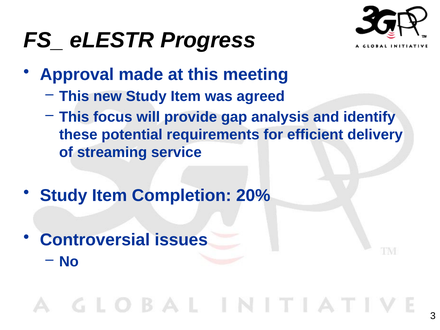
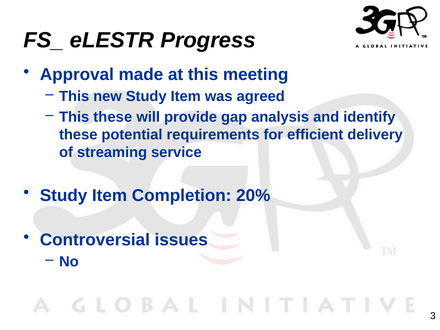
This focus: focus -> these
